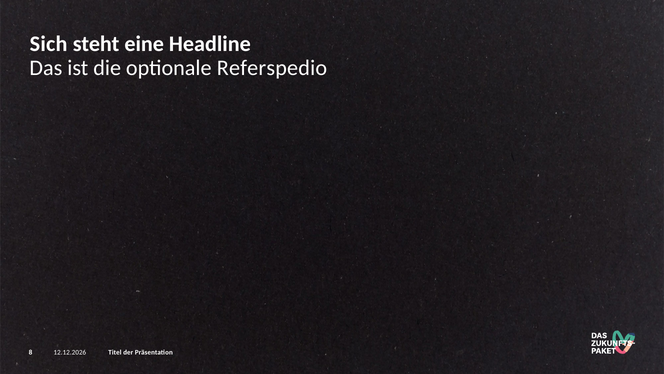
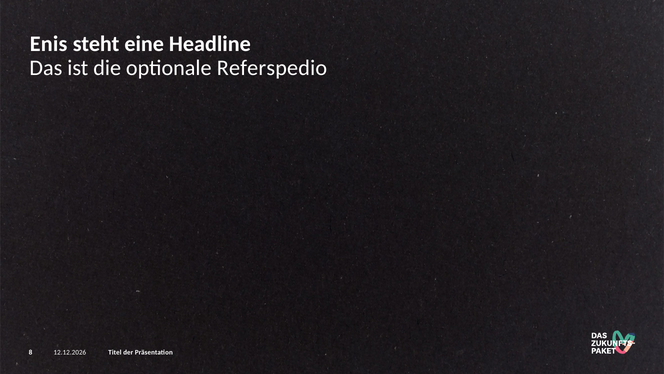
Sich: Sich -> Enis
